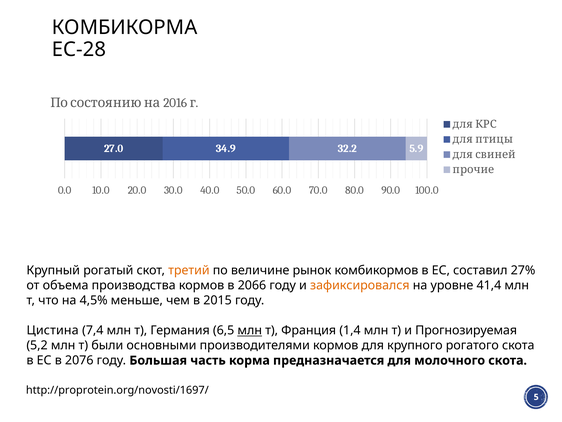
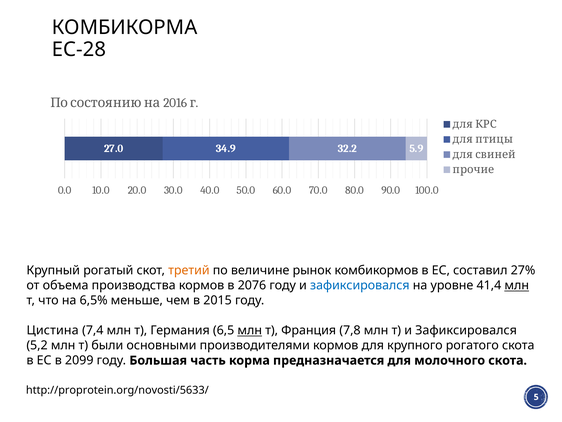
2066: 2066 -> 2076
зафиксировался at (360, 285) colour: orange -> blue
млн at (517, 285) underline: none -> present
4,5%: 4,5% -> 6,5%
1,4: 1,4 -> 7,8
т и Прогнозируемая: Прогнозируемая -> Зафиксировался
2076: 2076 -> 2099
http://proprotein.org/novosti/1697/: http://proprotein.org/novosti/1697/ -> http://proprotein.org/novosti/5633/
